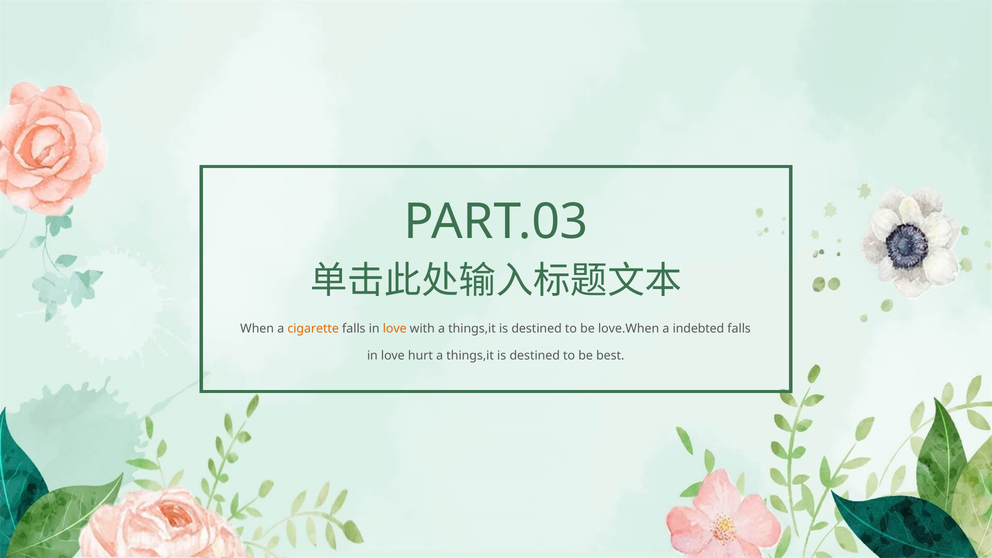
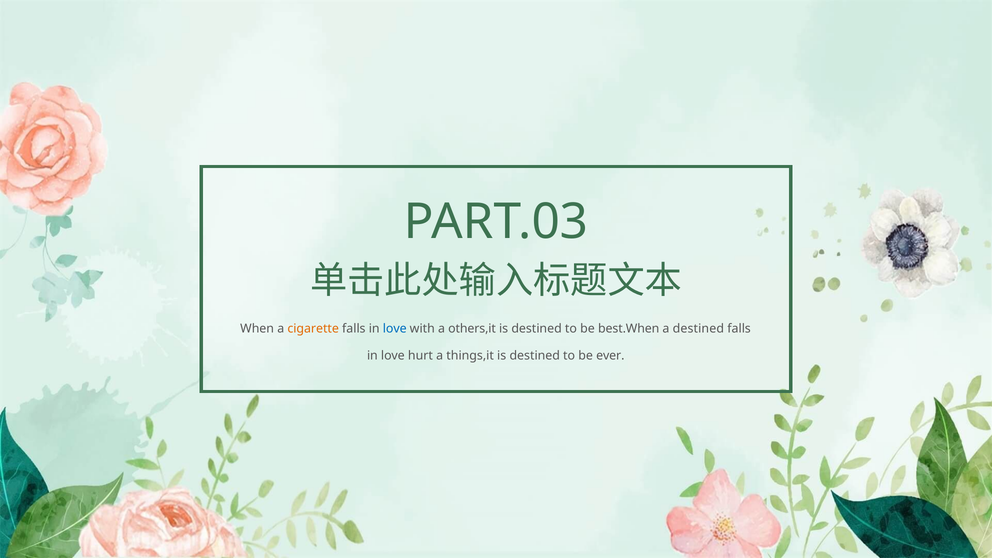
love at (395, 329) colour: orange -> blue
with a things,it: things,it -> others,it
love.When: love.When -> best.When
a indebted: indebted -> destined
best: best -> ever
